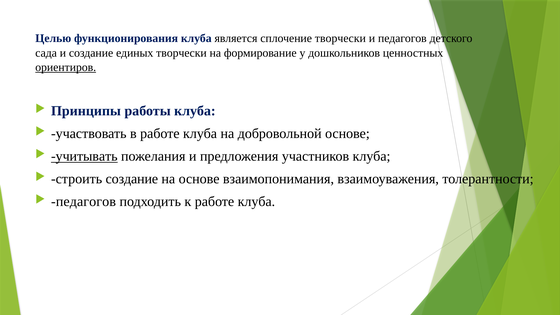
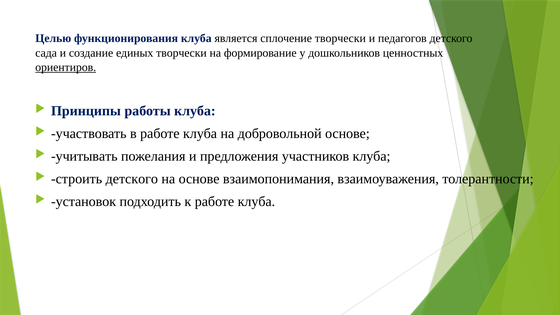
учитывать underline: present -> none
строить создание: создание -> детского
педагогов at (84, 202): педагогов -> установок
